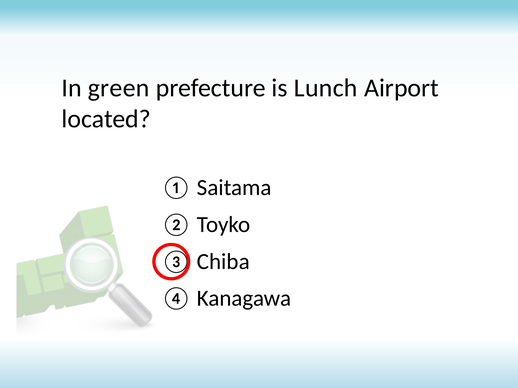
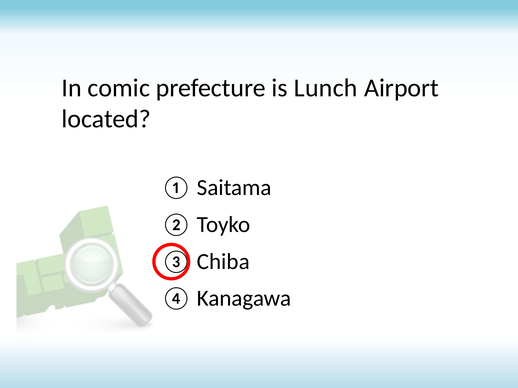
green: green -> comic
